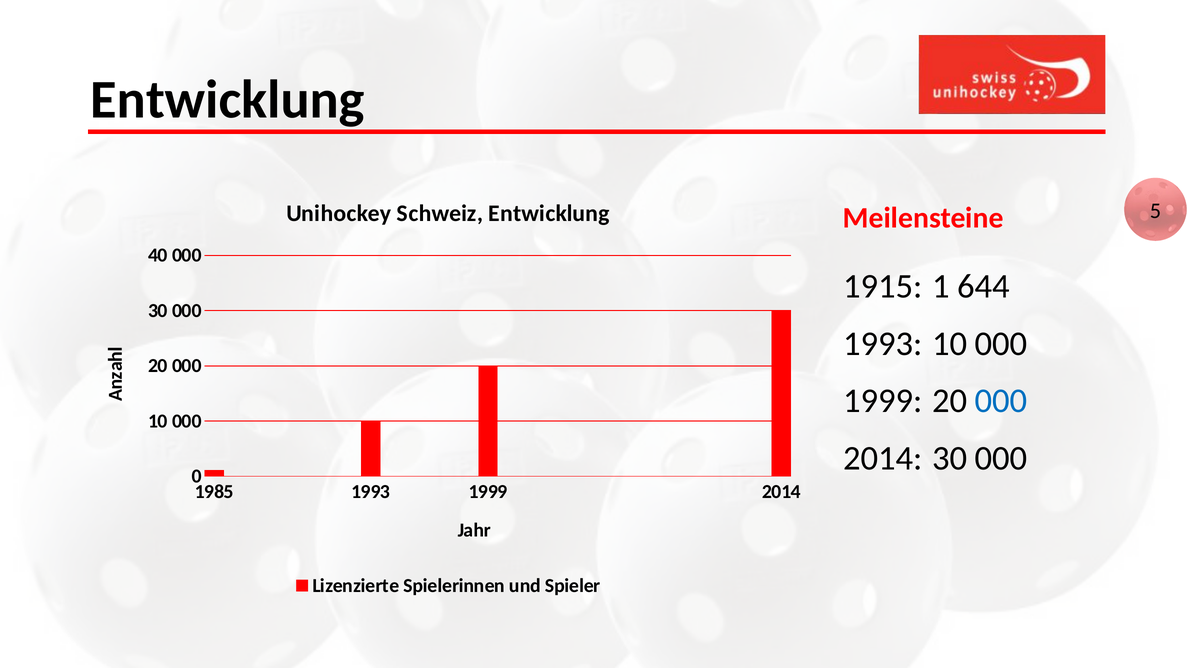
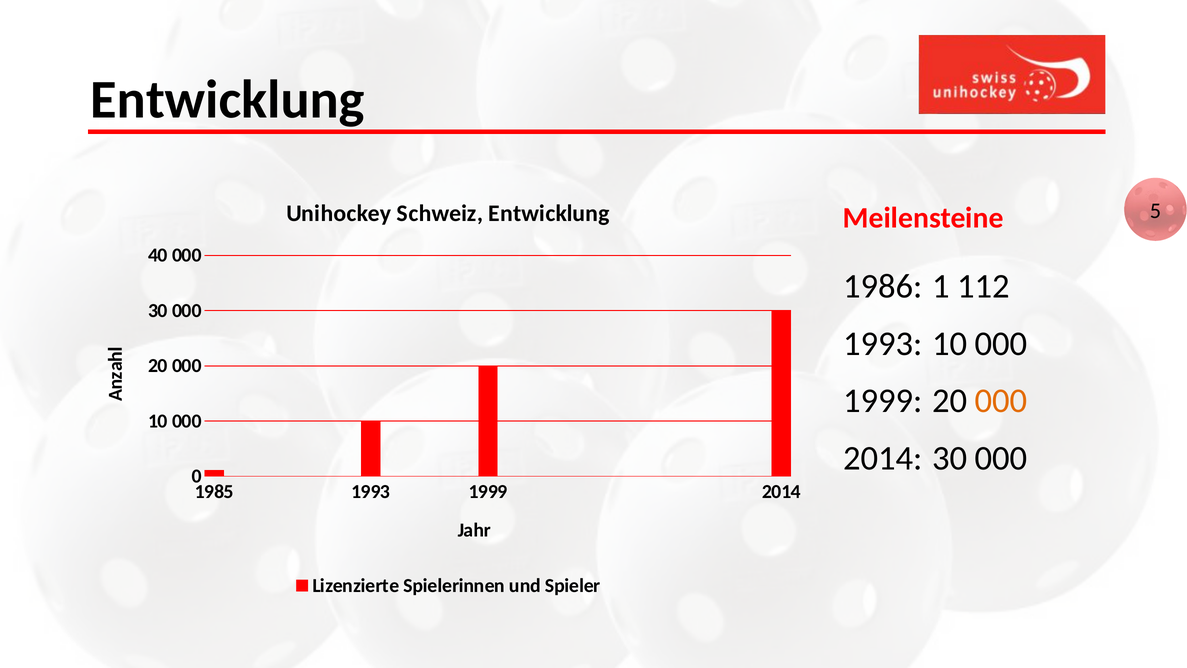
1915: 1915 -> 1986
644: 644 -> 112
000 at (1001, 401) colour: blue -> orange
